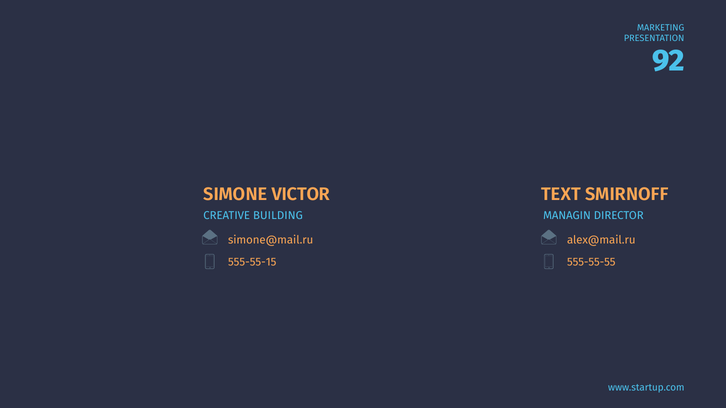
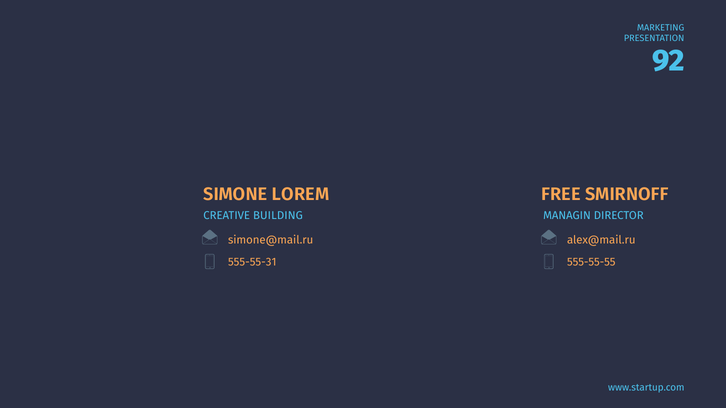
VICTOR: VICTOR -> LOREM
TEXT: TEXT -> FREE
555-55-15: 555-55-15 -> 555-55-31
